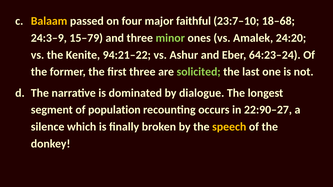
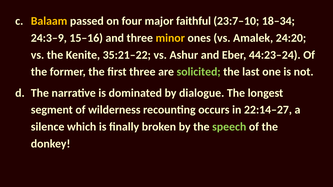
18–68: 18–68 -> 18–34
15–79: 15–79 -> 15–16
minor colour: light green -> yellow
94:21–22: 94:21–22 -> 35:21–22
64:23–24: 64:23–24 -> 44:23–24
population: population -> wilderness
22:90–27: 22:90–27 -> 22:14–27
speech colour: yellow -> light green
